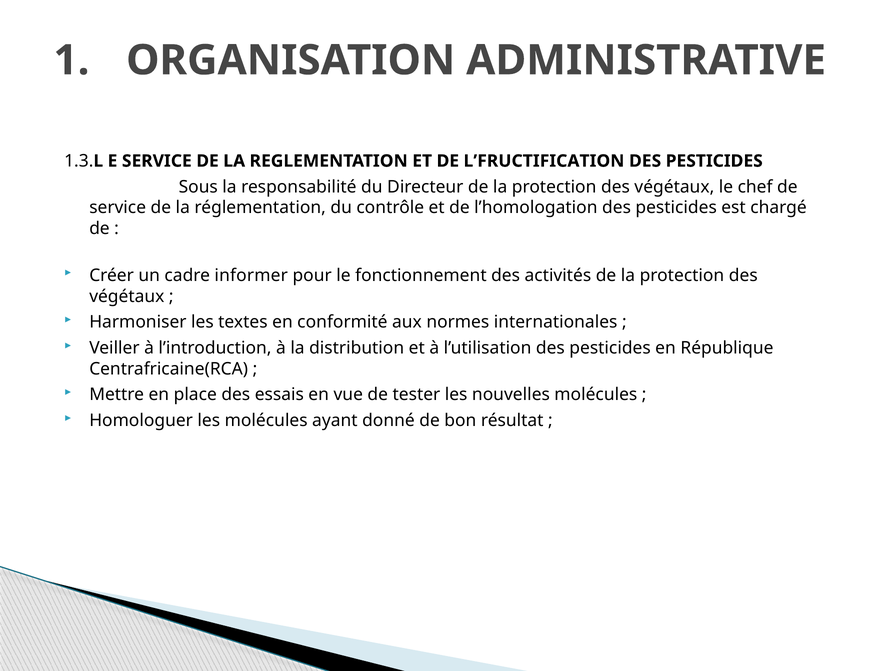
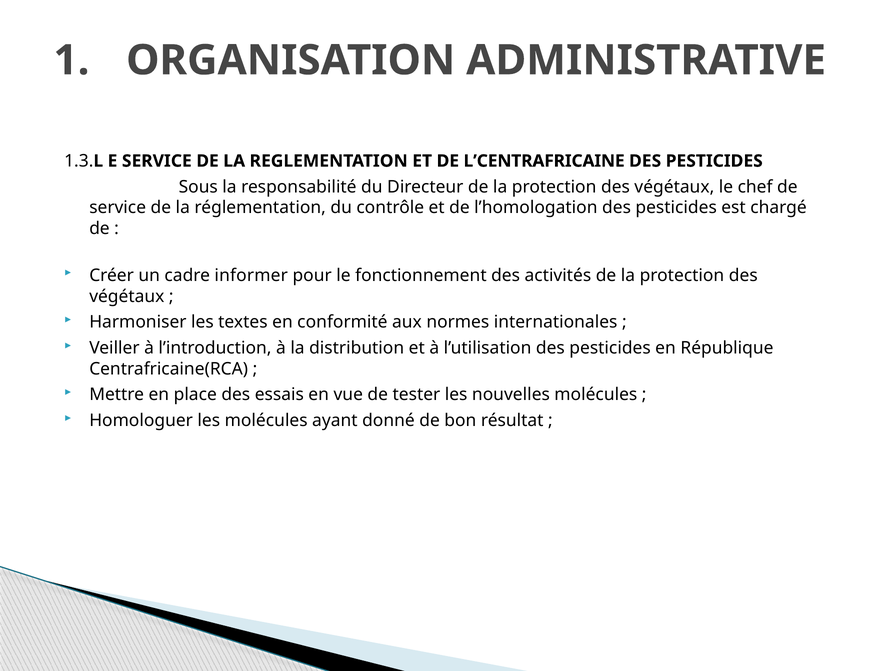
L’FRUCTIFICATION: L’FRUCTIFICATION -> L’CENTRAFRICAINE
